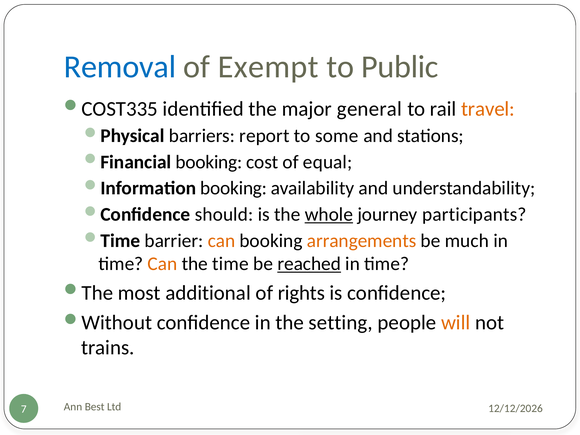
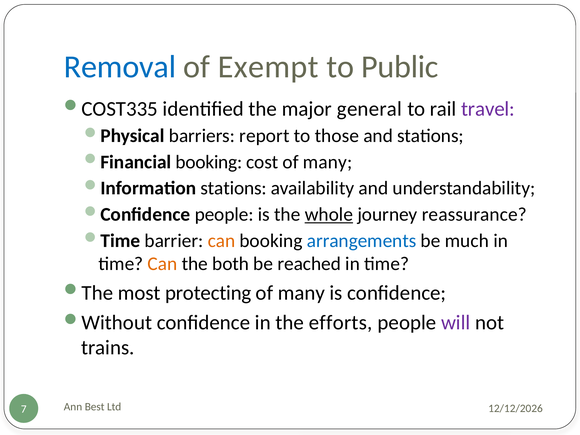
travel colour: orange -> purple
some: some -> those
cost of equal: equal -> many
booking at (234, 188): booking -> stations
should at (224, 214): should -> people
participants: participants -> reassurance
arrangements colour: orange -> blue
the time: time -> both
reached underline: present -> none
additional: additional -> protecting
rights at (301, 293): rights -> many
setting: setting -> efforts
will colour: orange -> purple
